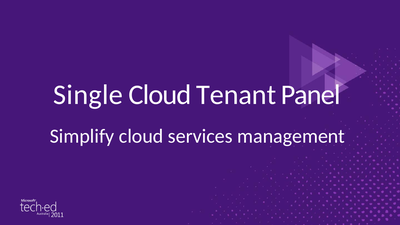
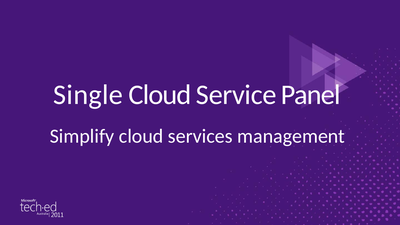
Tenant: Tenant -> Service
